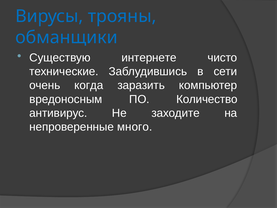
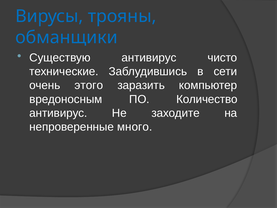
Существую интернете: интернете -> антивирус
когда: когда -> этого
